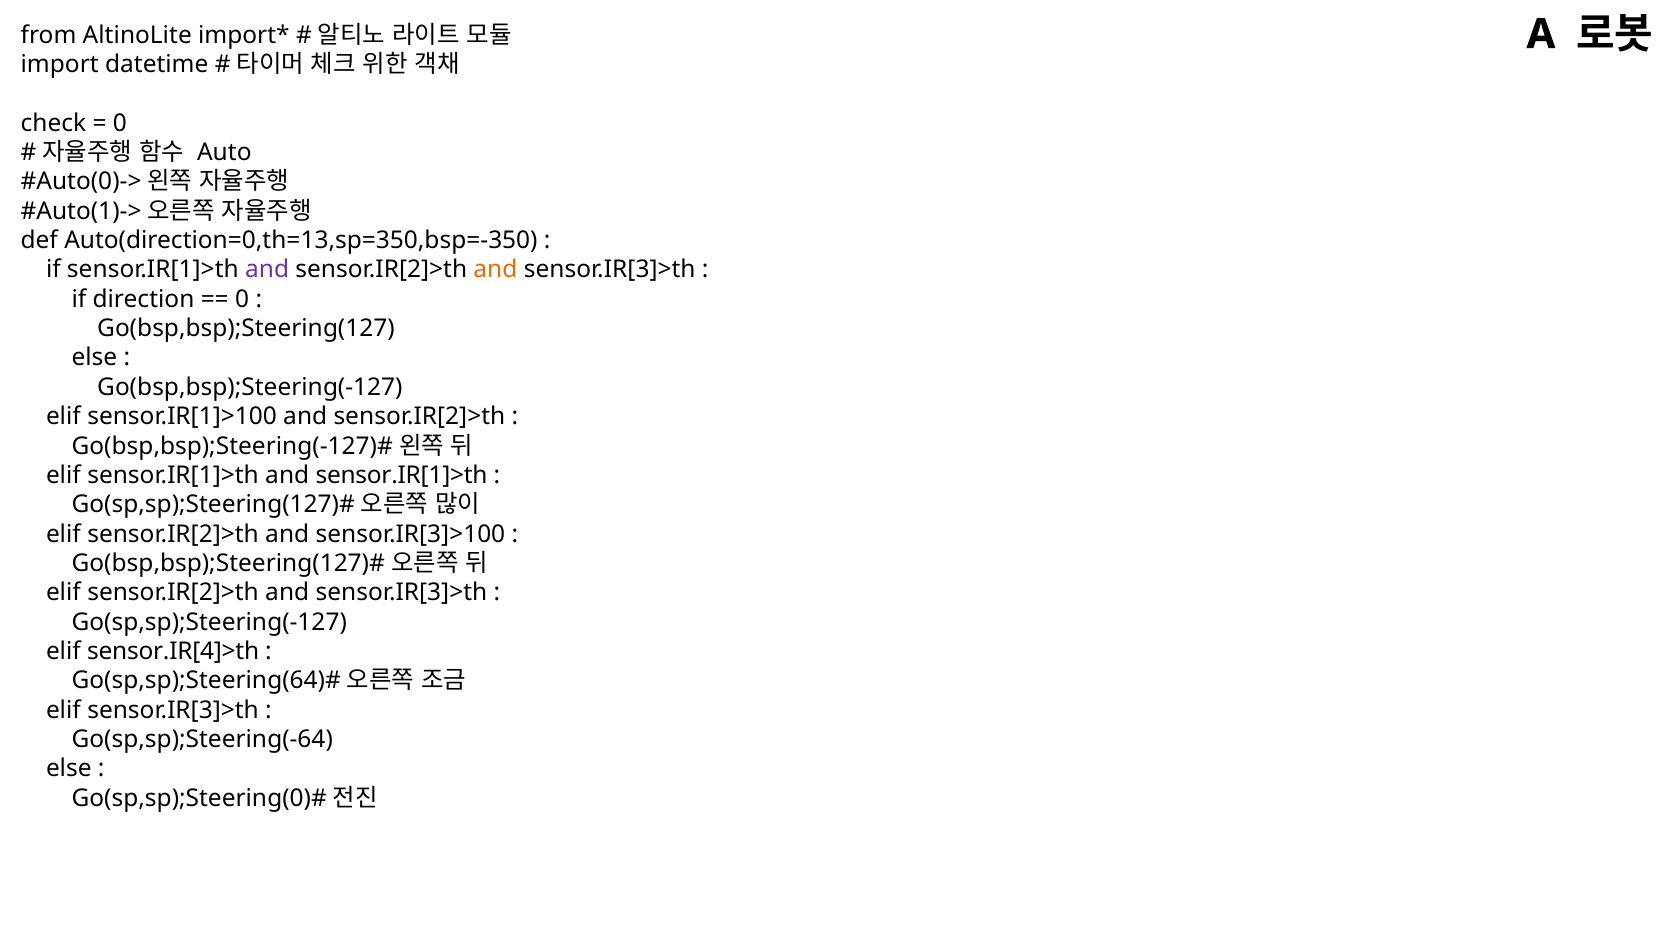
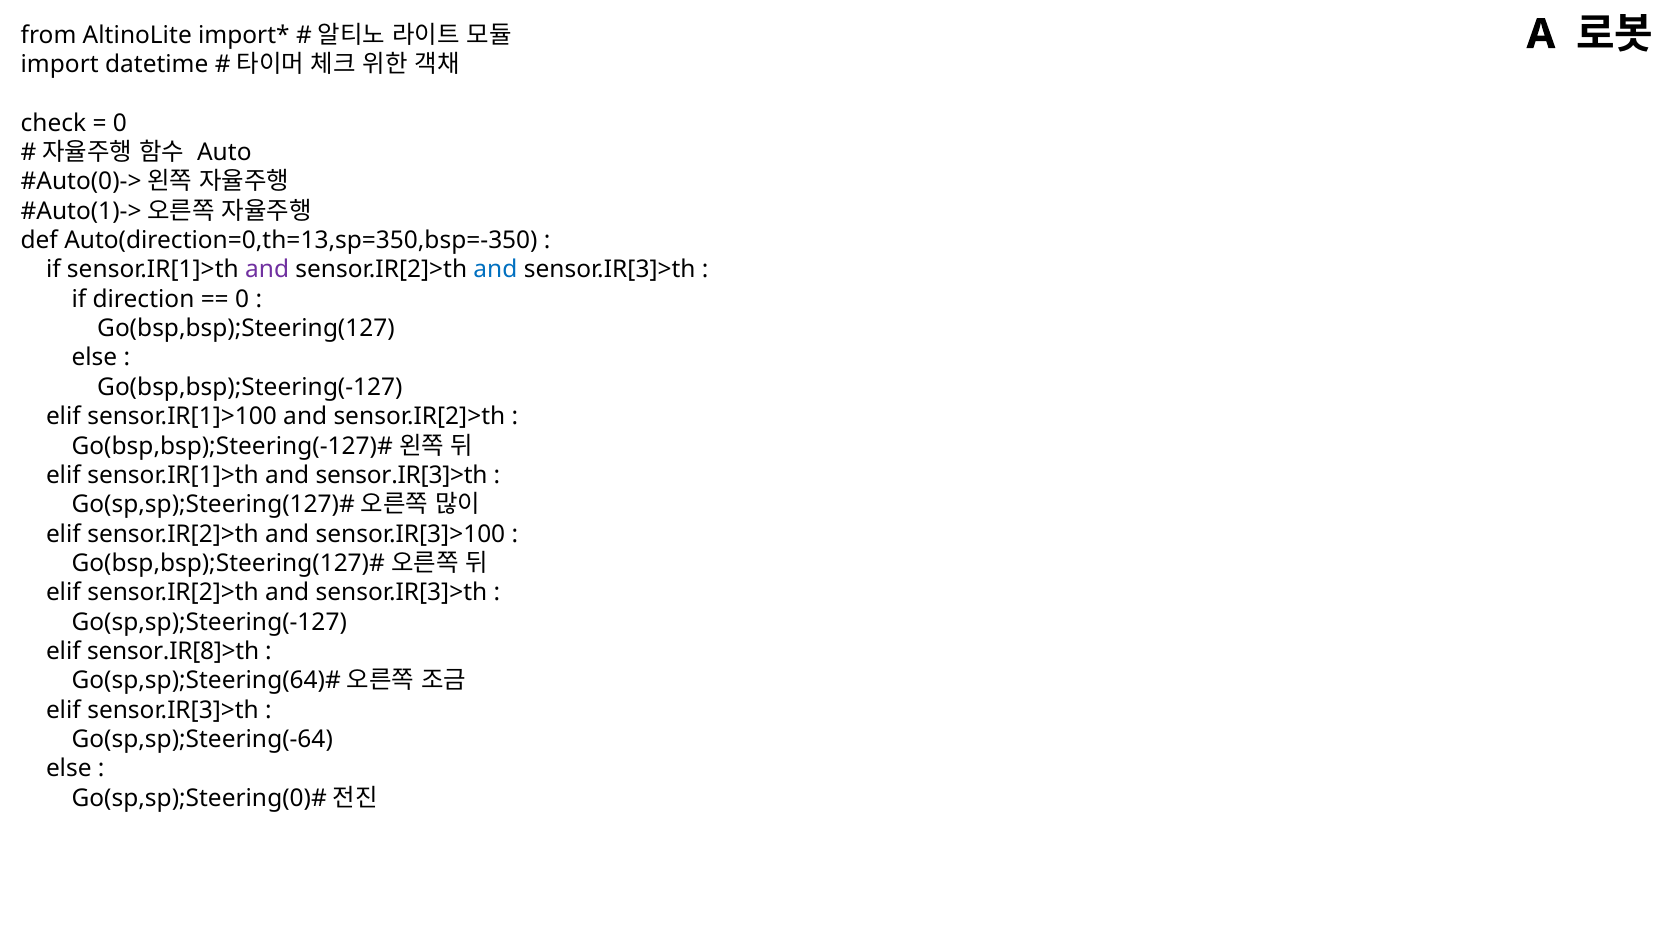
and at (495, 270) colour: orange -> blue
sensor.IR[1]>th and sensor.IR[1]>th: sensor.IR[1]>th -> sensor.IR[3]>th
sensor.IR[4]>th: sensor.IR[4]>th -> sensor.IR[8]>th
